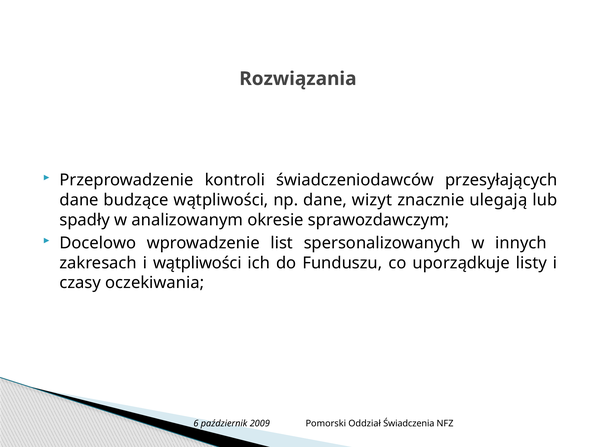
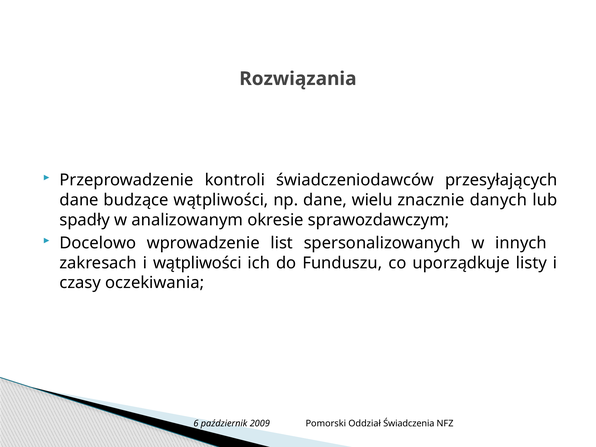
wizyt: wizyt -> wielu
ulegają: ulegają -> danych
